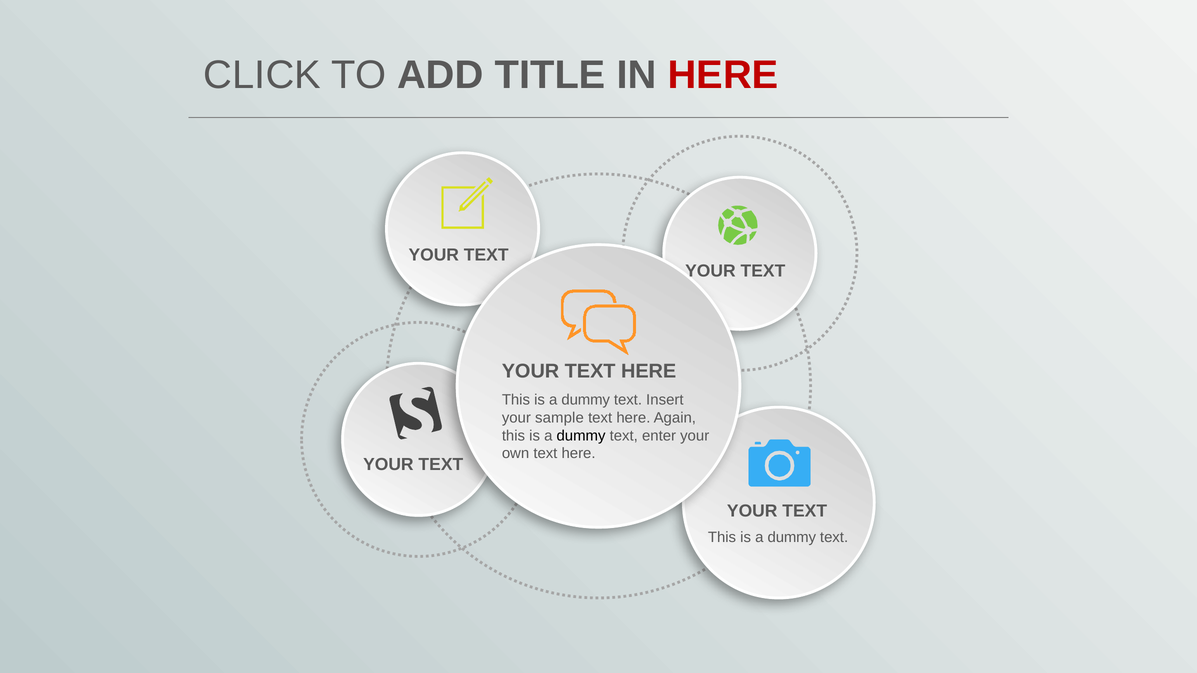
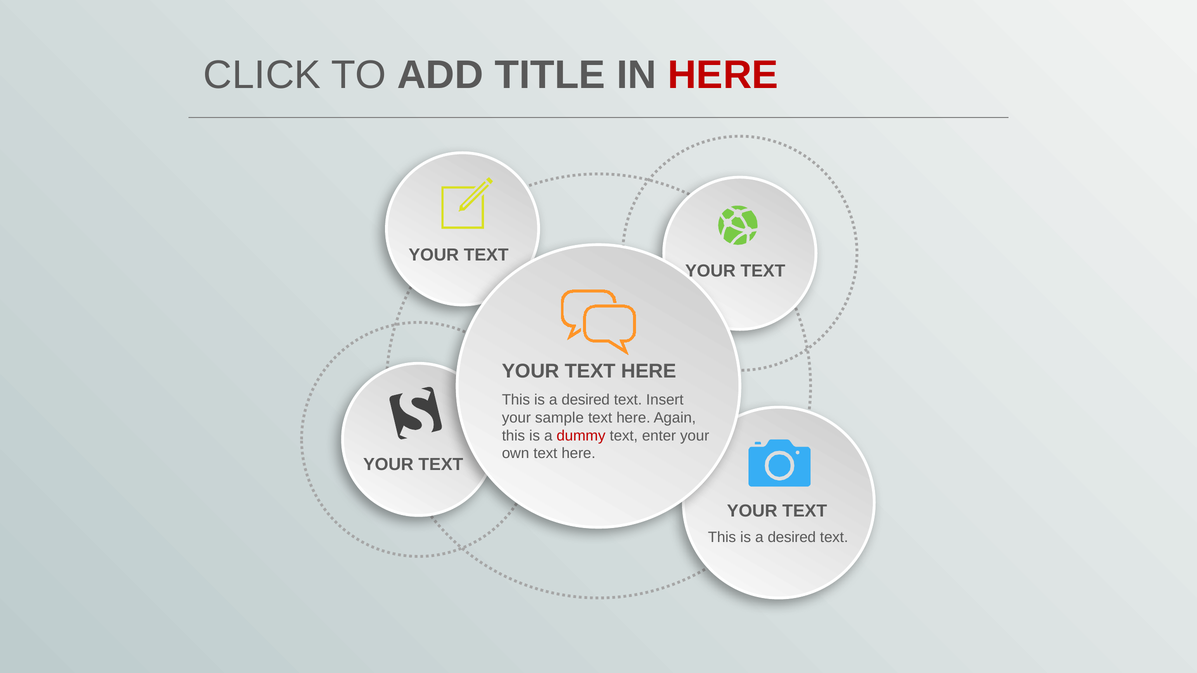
dummy at (586, 400): dummy -> desired
dummy at (581, 436) colour: black -> red
dummy at (792, 538): dummy -> desired
